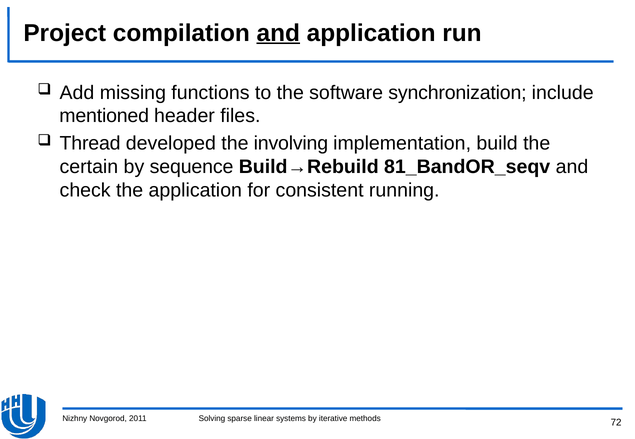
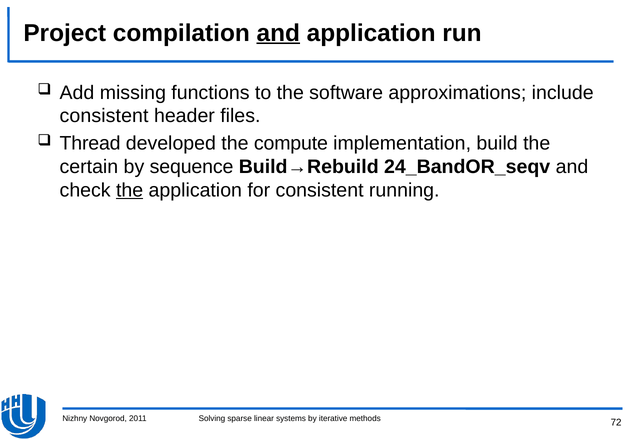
synchronization: synchronization -> approximations
mentioned at (104, 116): mentioned -> consistent
involving: involving -> compute
81_BandOR_seqv: 81_BandOR_seqv -> 24_BandOR_seqv
the at (130, 190) underline: none -> present
